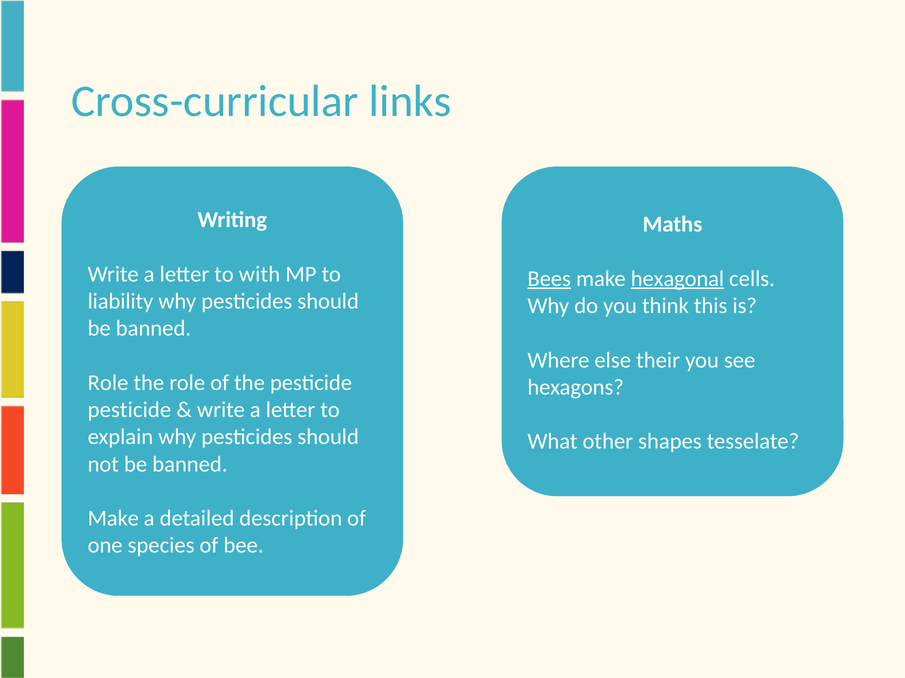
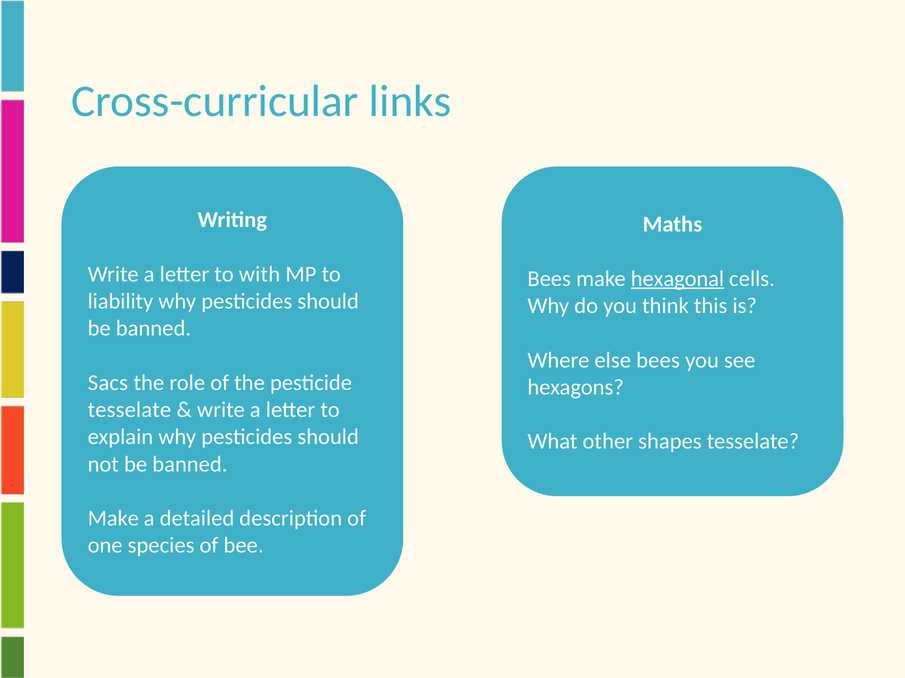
Bees at (549, 279) underline: present -> none
else their: their -> bees
Role at (108, 383): Role -> Sacs
pesticide at (129, 410): pesticide -> tesselate
